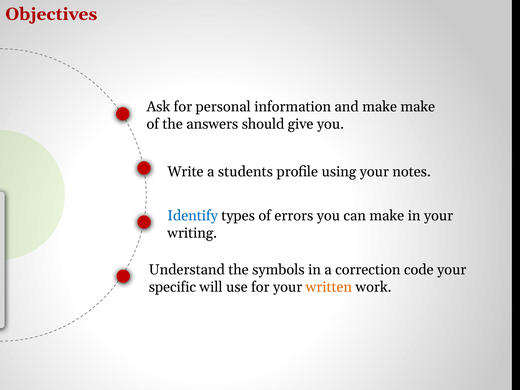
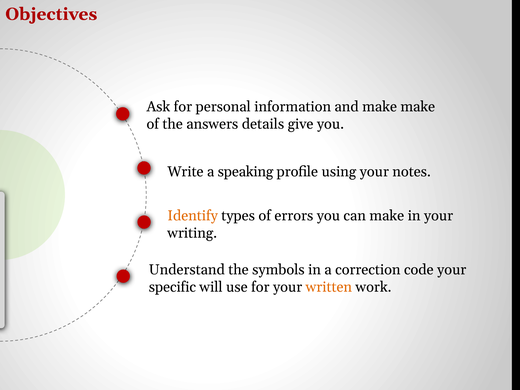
should: should -> details
students: students -> speaking
Identify colour: blue -> orange
